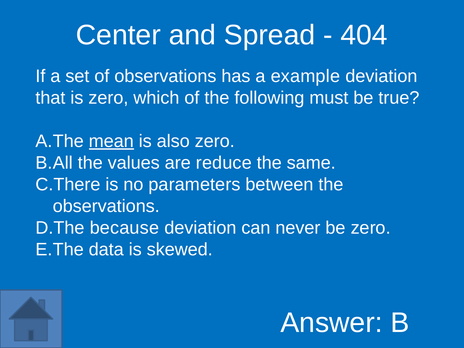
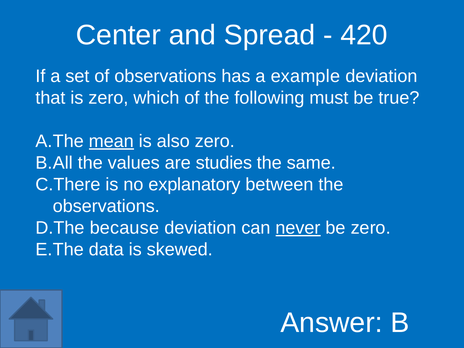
404: 404 -> 420
reduce: reduce -> studies
parameters: parameters -> explanatory
never underline: none -> present
